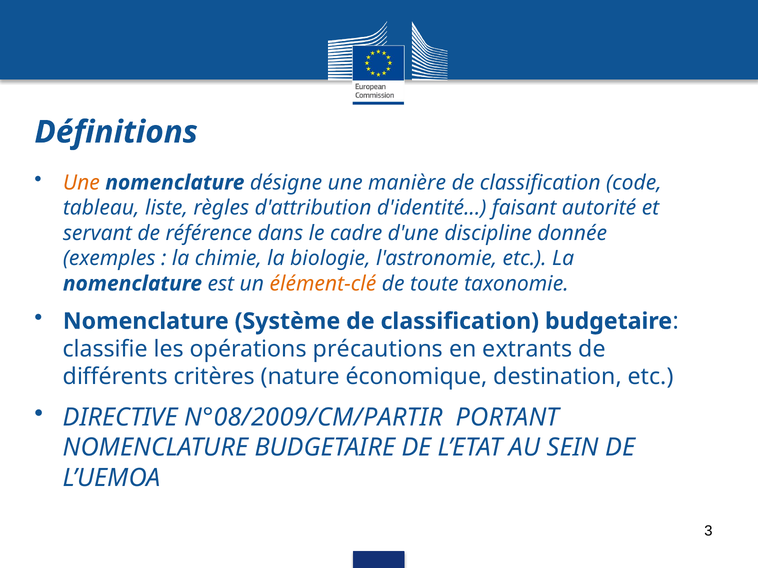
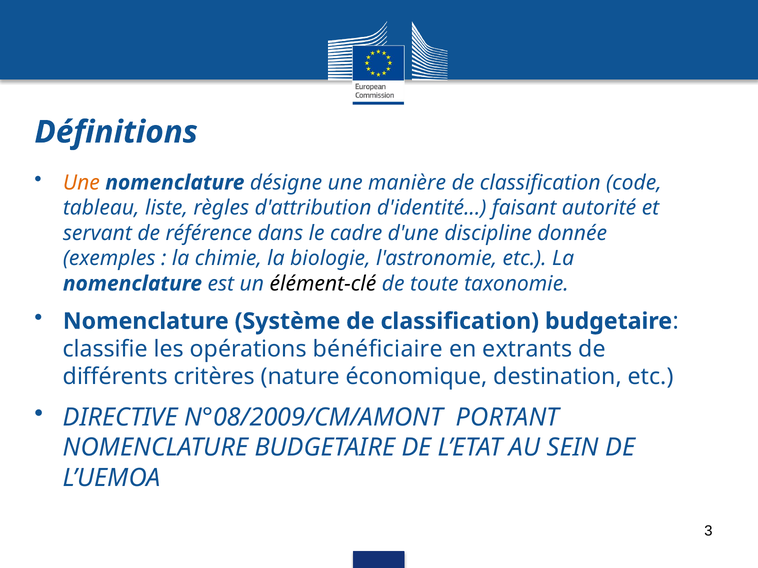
élément-clé colour: orange -> black
précautions: précautions -> bénéficiaire
N°08/2009/CM/PARTIR: N°08/2009/CM/PARTIR -> N°08/2009/CM/AMONT
